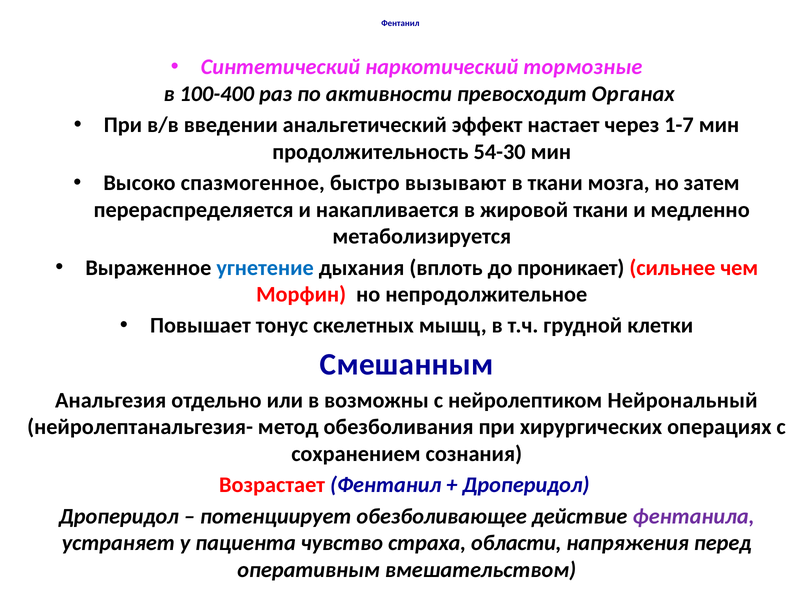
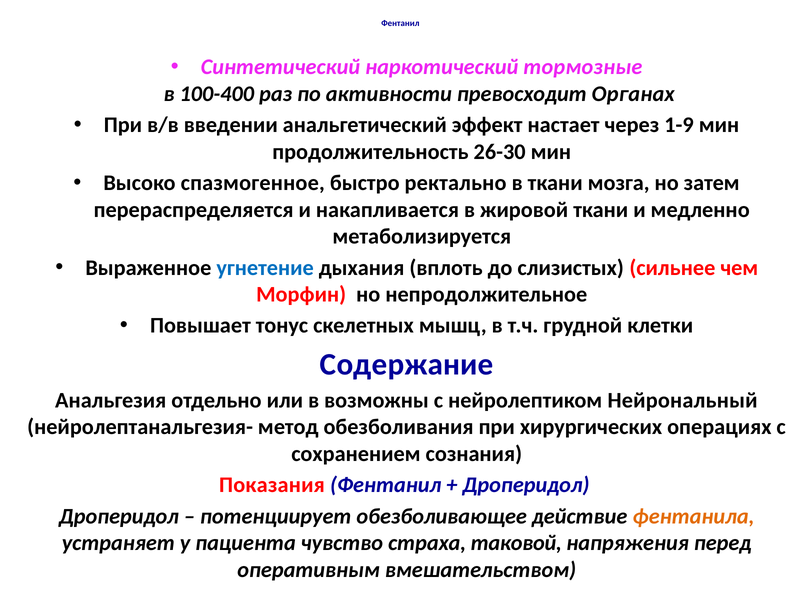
1-7: 1-7 -> 1-9
54-30: 54-30 -> 26-30
вызывают: вызывают -> ректально
проникает: проникает -> слизистых
Смешанным: Смешанным -> Содержание
Возрастает: Возрастает -> Показания
фентанила colour: purple -> orange
области: области -> таковой
